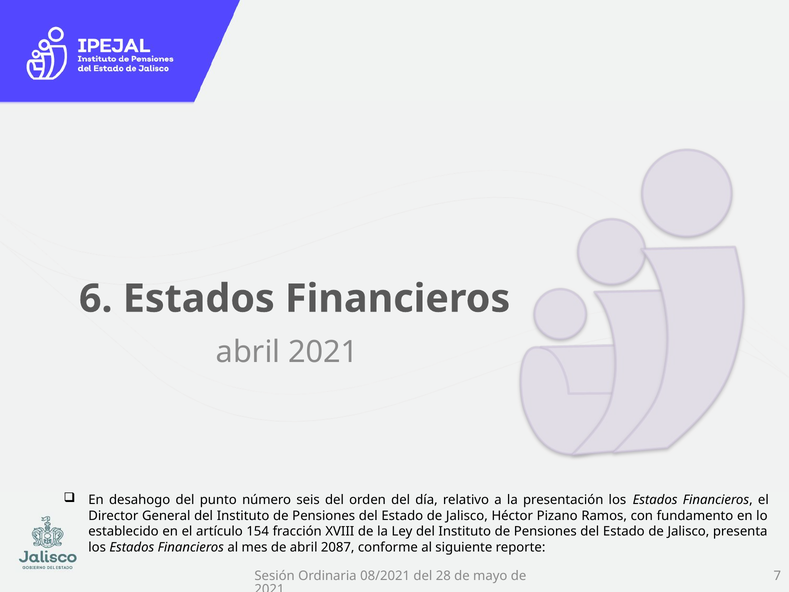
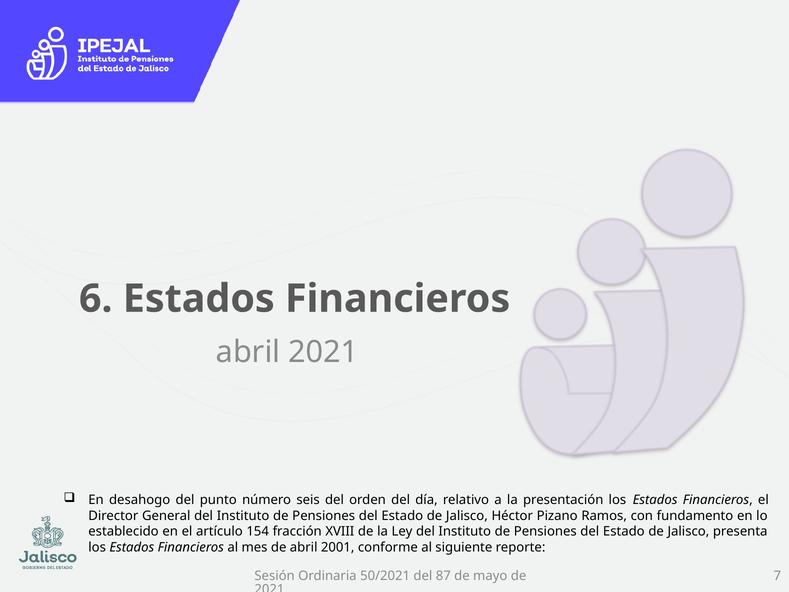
2087: 2087 -> 2001
08/2021: 08/2021 -> 50/2021
28: 28 -> 87
